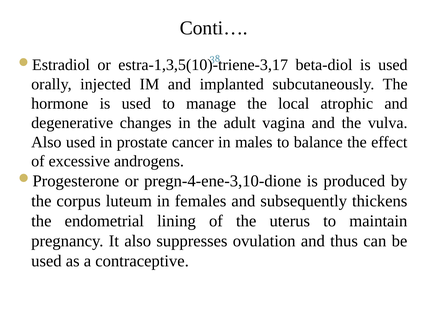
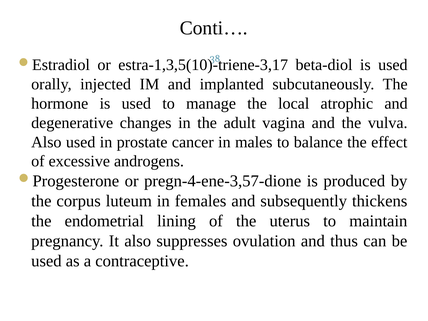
pregn-4-ene-3,10-dione: pregn-4-ene-3,10-dione -> pregn-4-ene-3,57-dione
